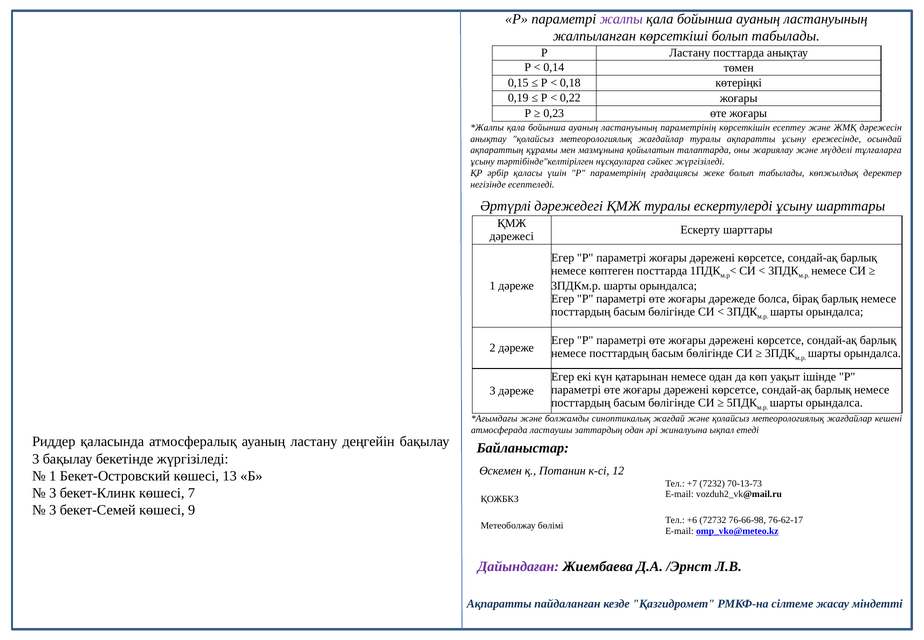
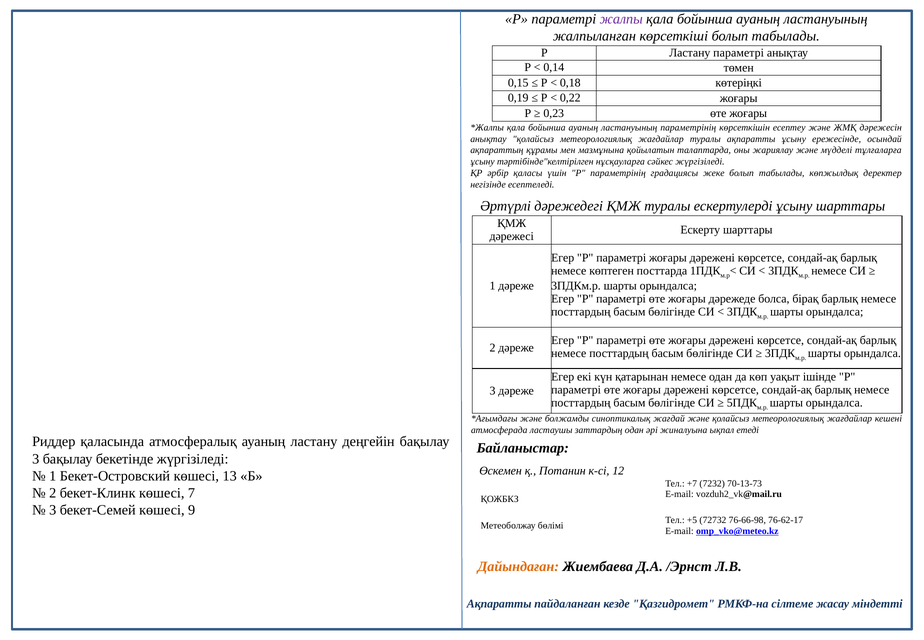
Ластану посттарда: посттарда -> параметрі
3 at (53, 493): 3 -> 2
+6: +6 -> +5
Дайындаған colour: purple -> orange
